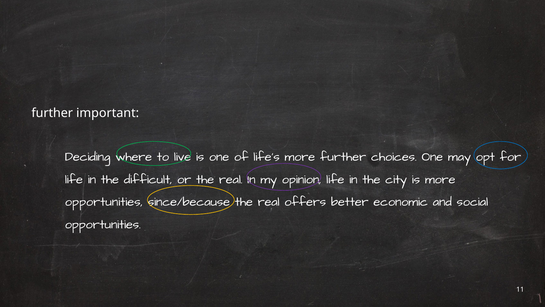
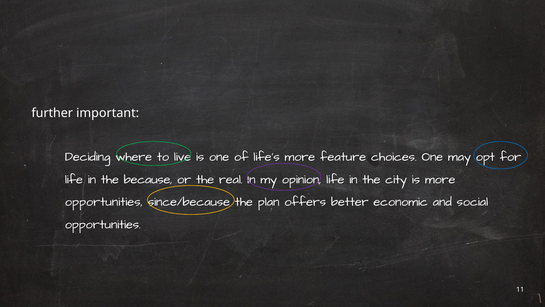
more further: further -> feature
difficult: difficult -> because
since/because the real: real -> plan
